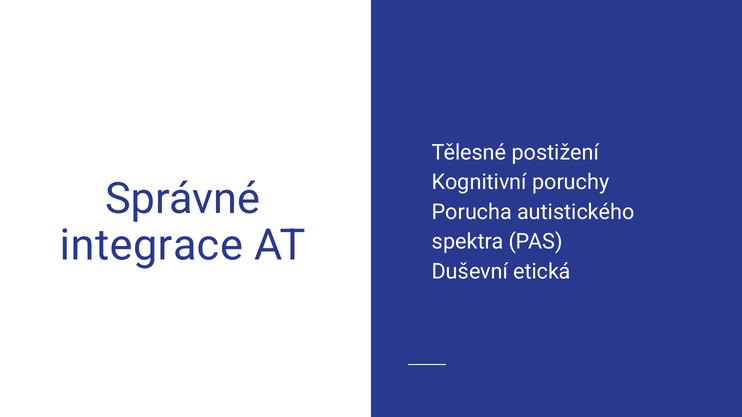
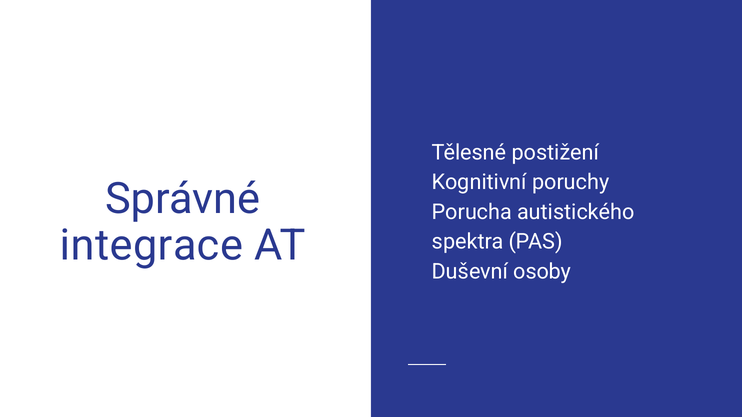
etická: etická -> osoby
